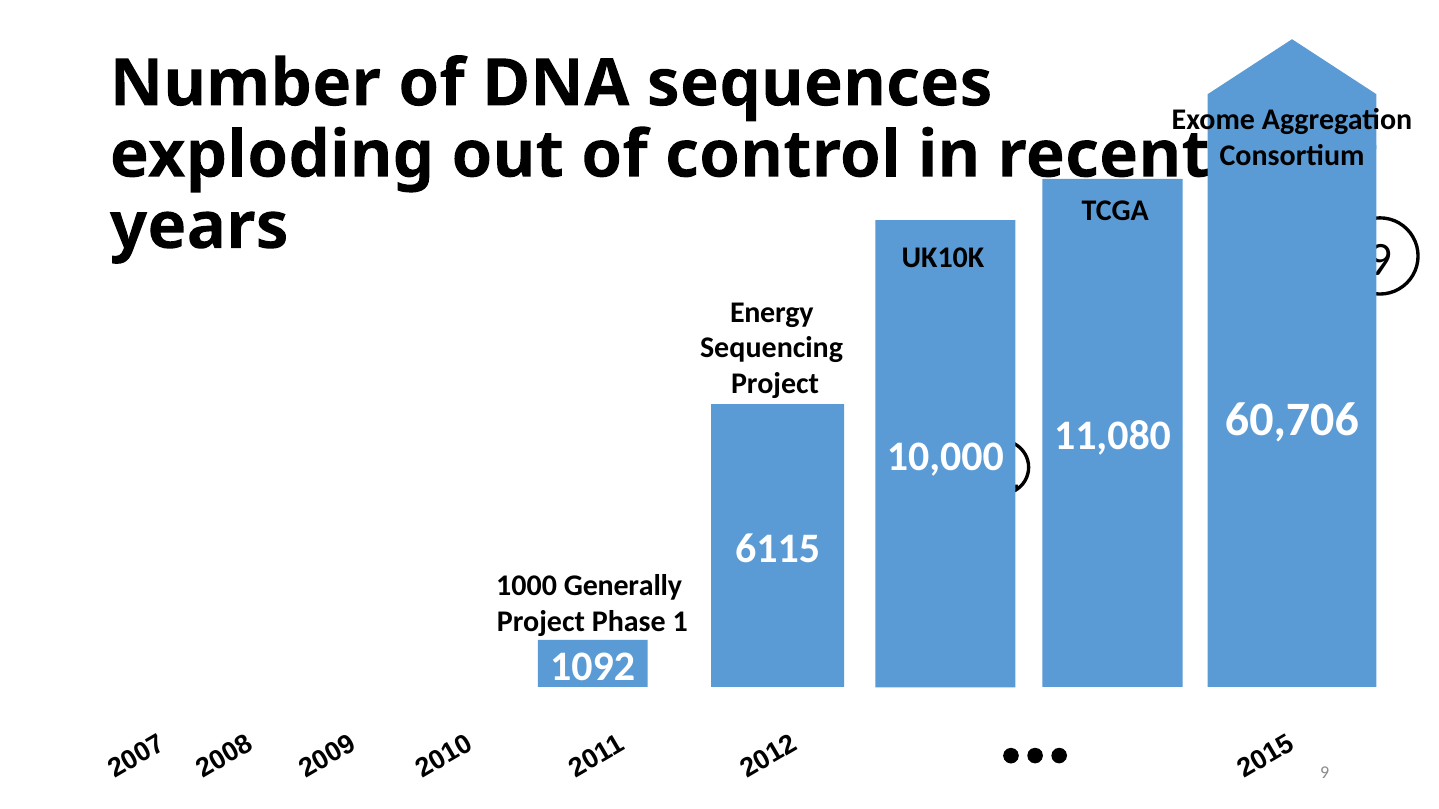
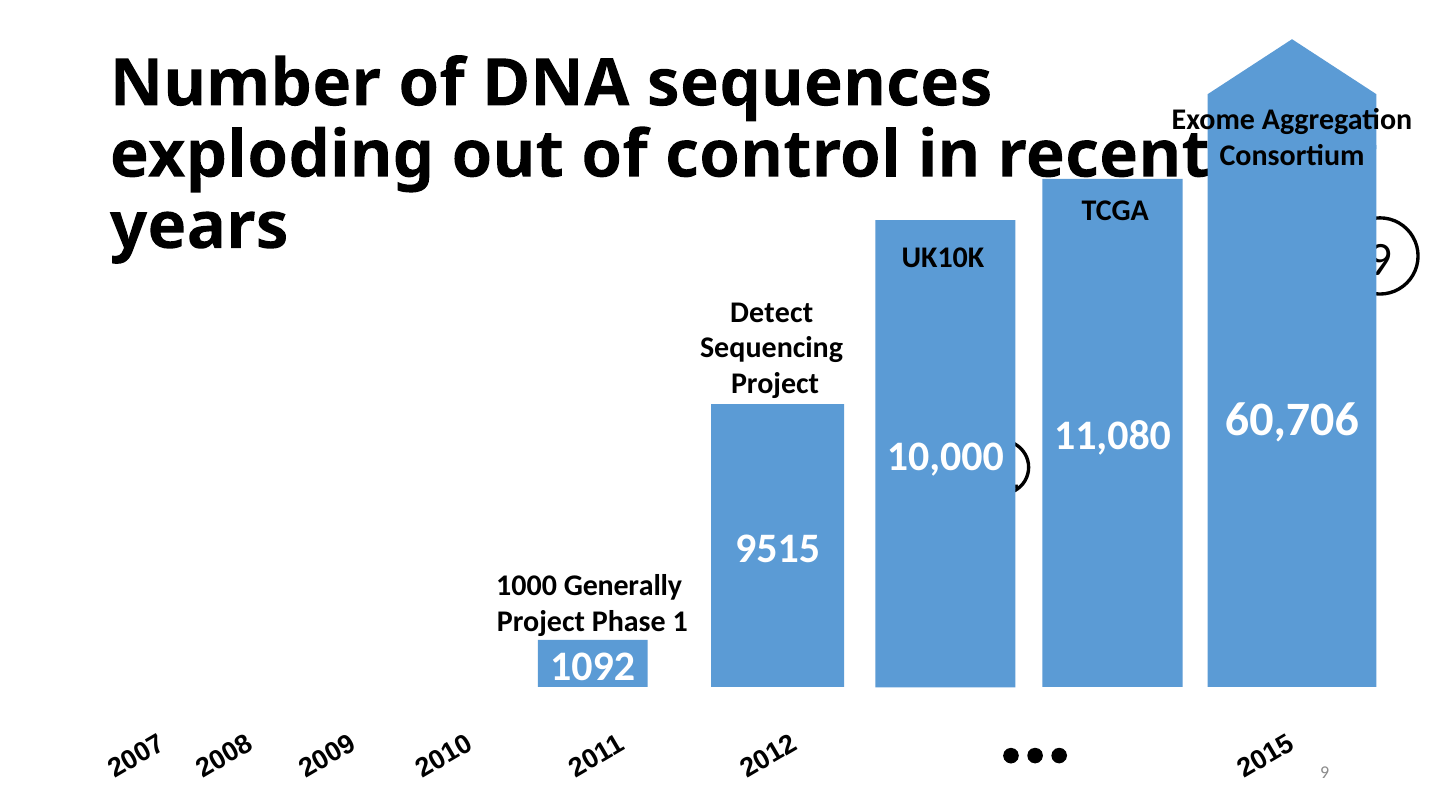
Energy: Energy -> Detect
6115: 6115 -> 9515
